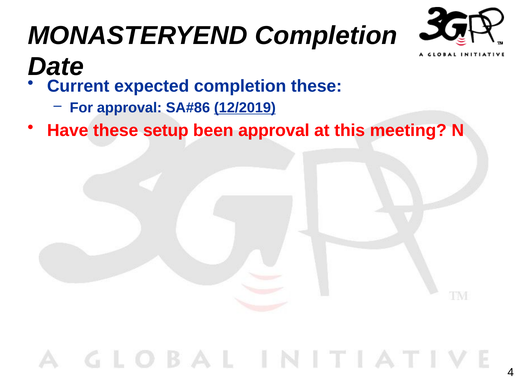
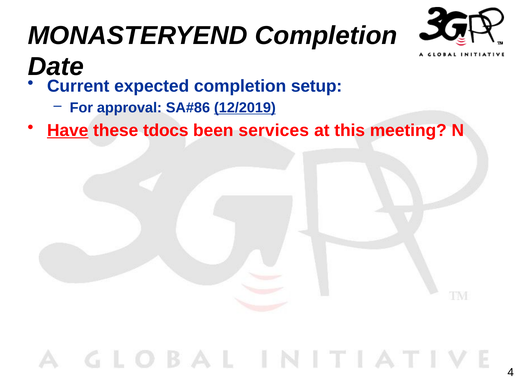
completion these: these -> setup
Have underline: none -> present
setup: setup -> tdocs
been approval: approval -> services
